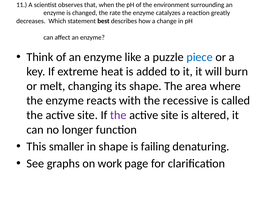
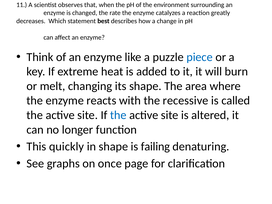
the at (118, 115) colour: purple -> blue
smaller: smaller -> quickly
work: work -> once
